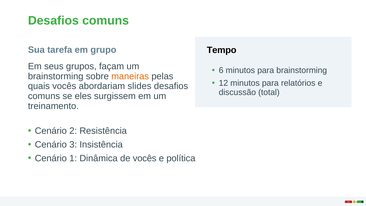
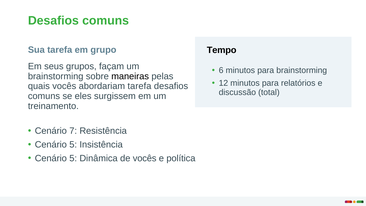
maneiras colour: orange -> black
abordariam slides: slides -> tarefa
2: 2 -> 7
3 at (73, 145): 3 -> 5
1 at (73, 158): 1 -> 5
